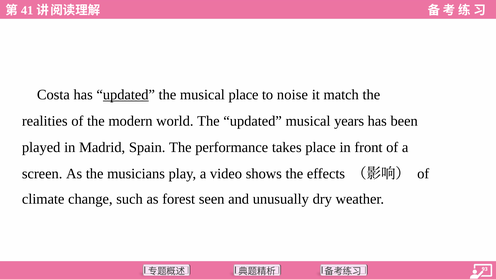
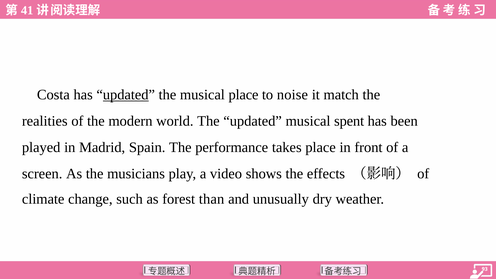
years: years -> spent
seen: seen -> than
